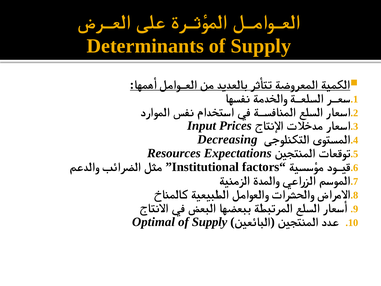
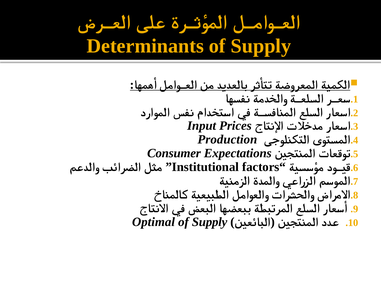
Decreasing: Decreasing -> Production
Resources: Resources -> Consumer
